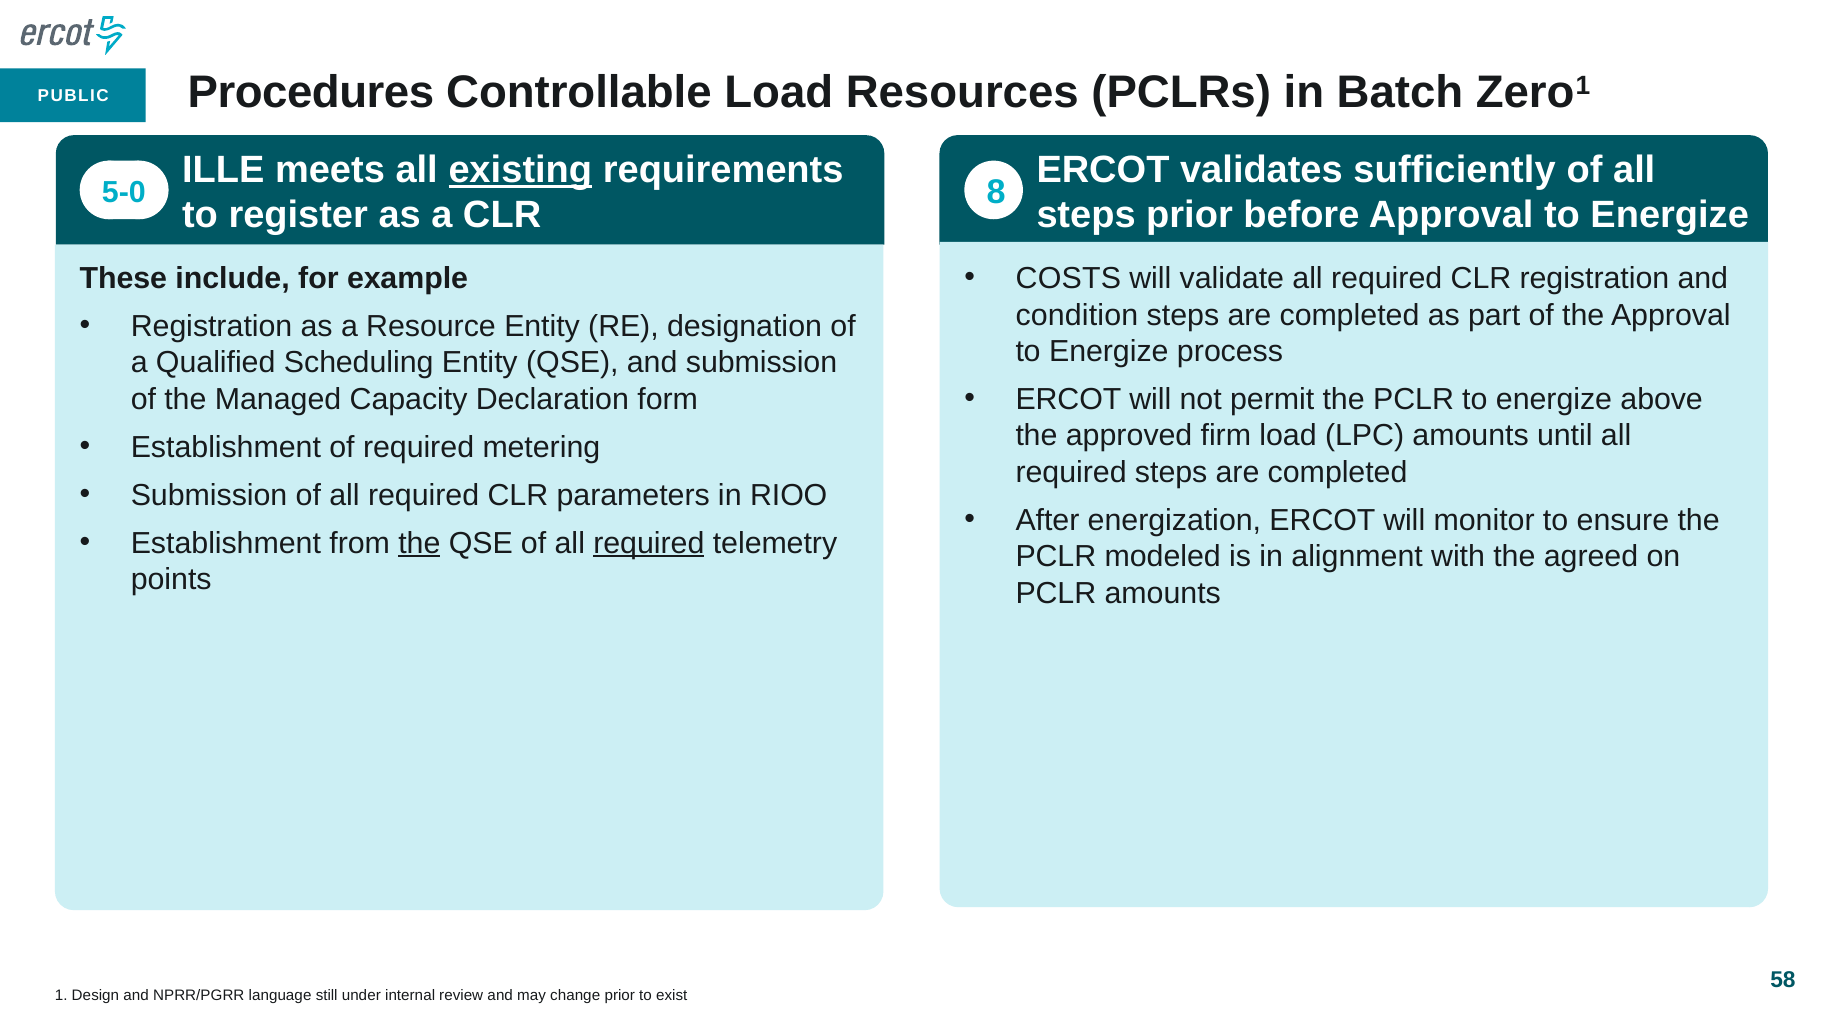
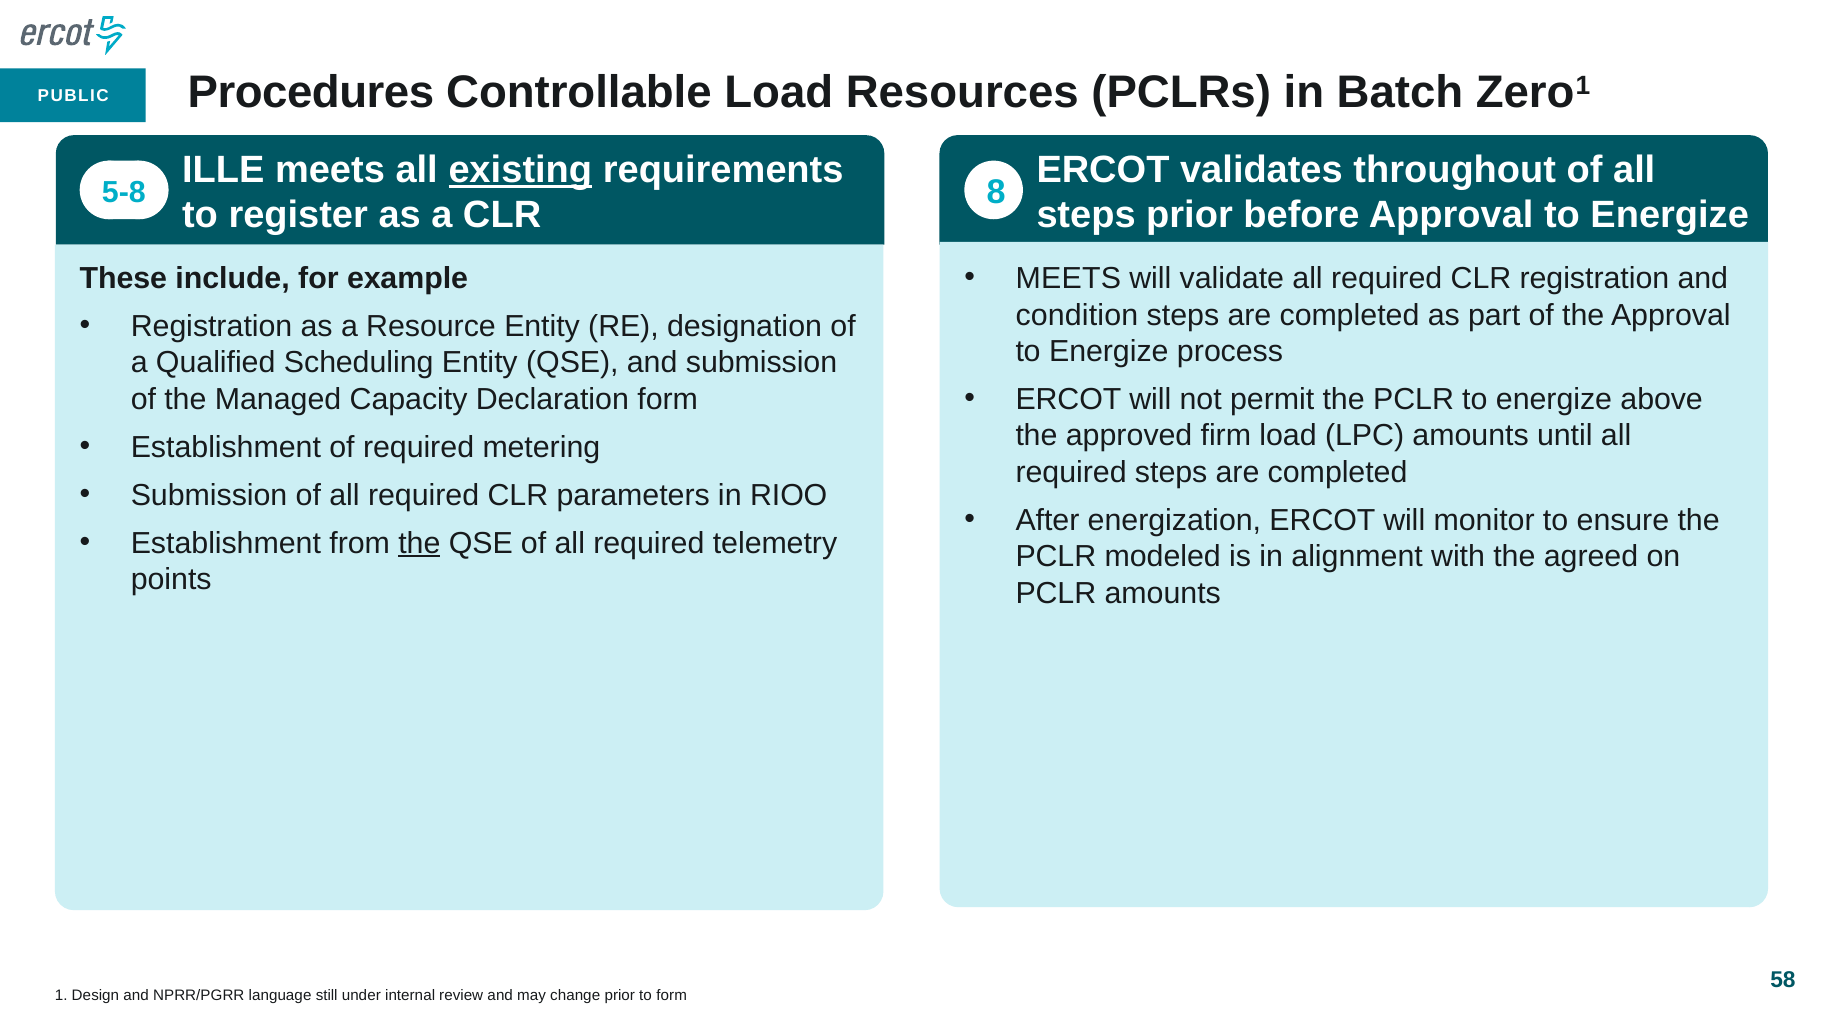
sufficiently: sufficiently -> throughout
5-0: 5-0 -> 5-8
COSTS at (1068, 278): COSTS -> MEETS
required at (649, 543) underline: present -> none
to exist: exist -> form
